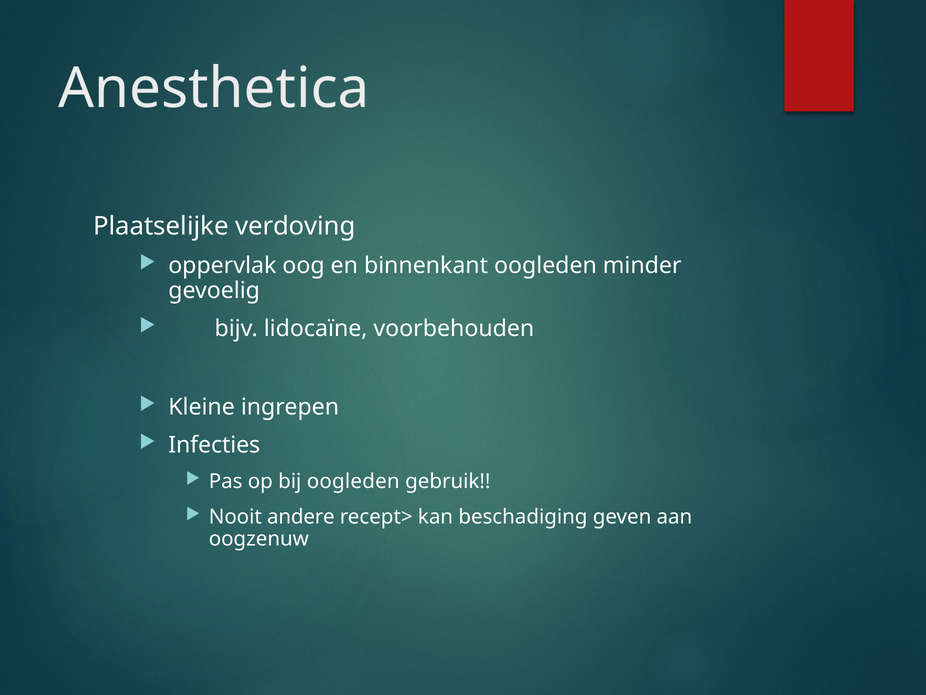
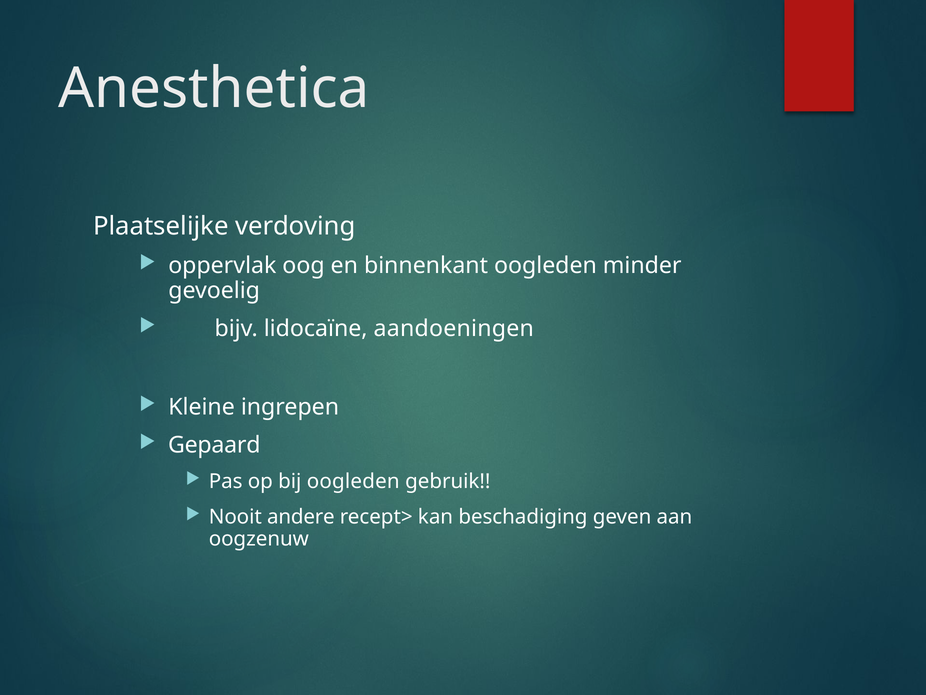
voorbehouden: voorbehouden -> aandoeningen
Infecties: Infecties -> Gepaard
